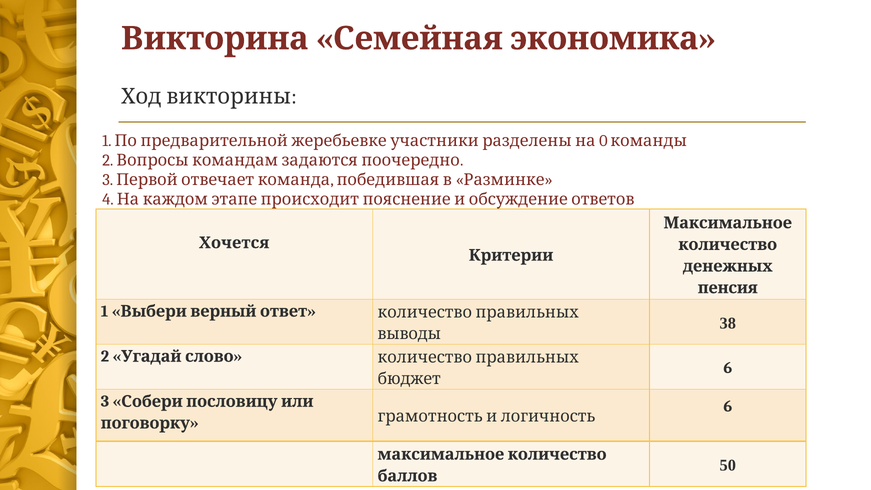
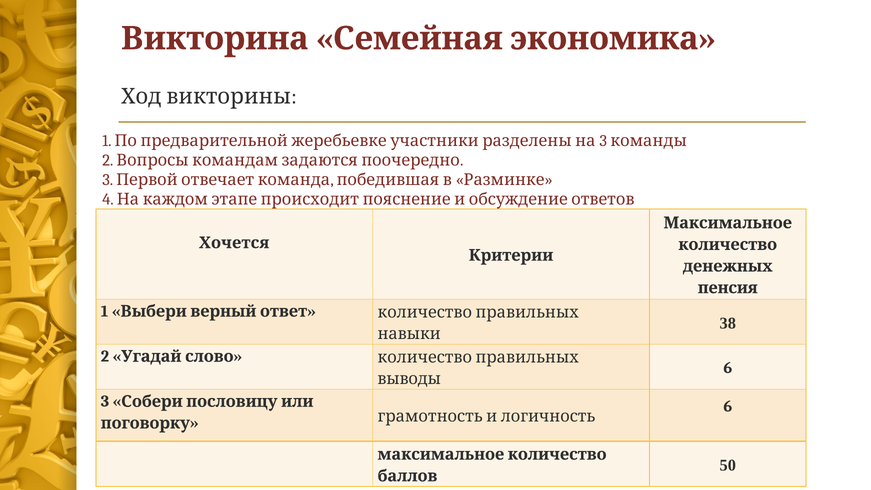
1 0: 0 -> 3
выводы: выводы -> навыки
бюджет: бюджет -> выводы
